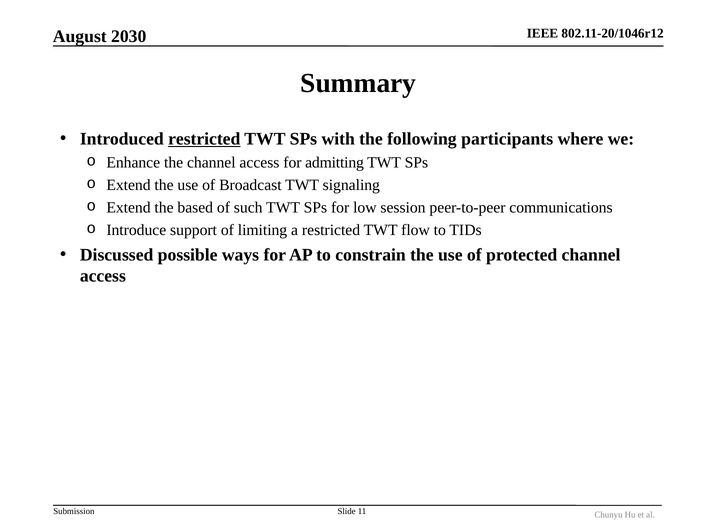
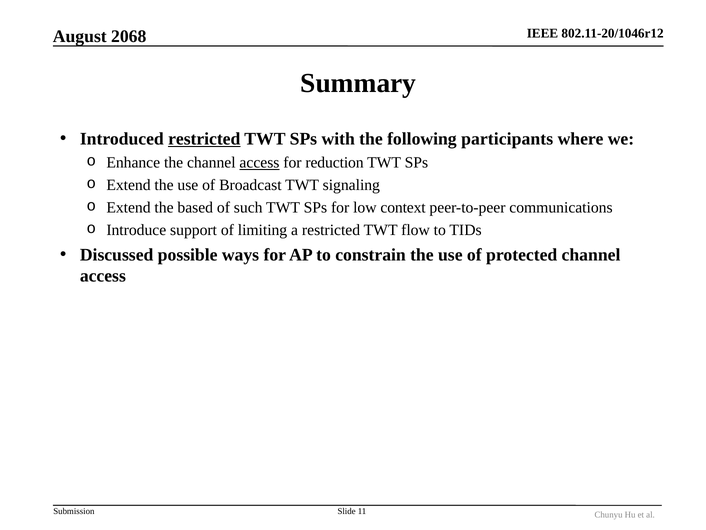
2030: 2030 -> 2068
access at (259, 162) underline: none -> present
admitting: admitting -> reduction
session: session -> context
